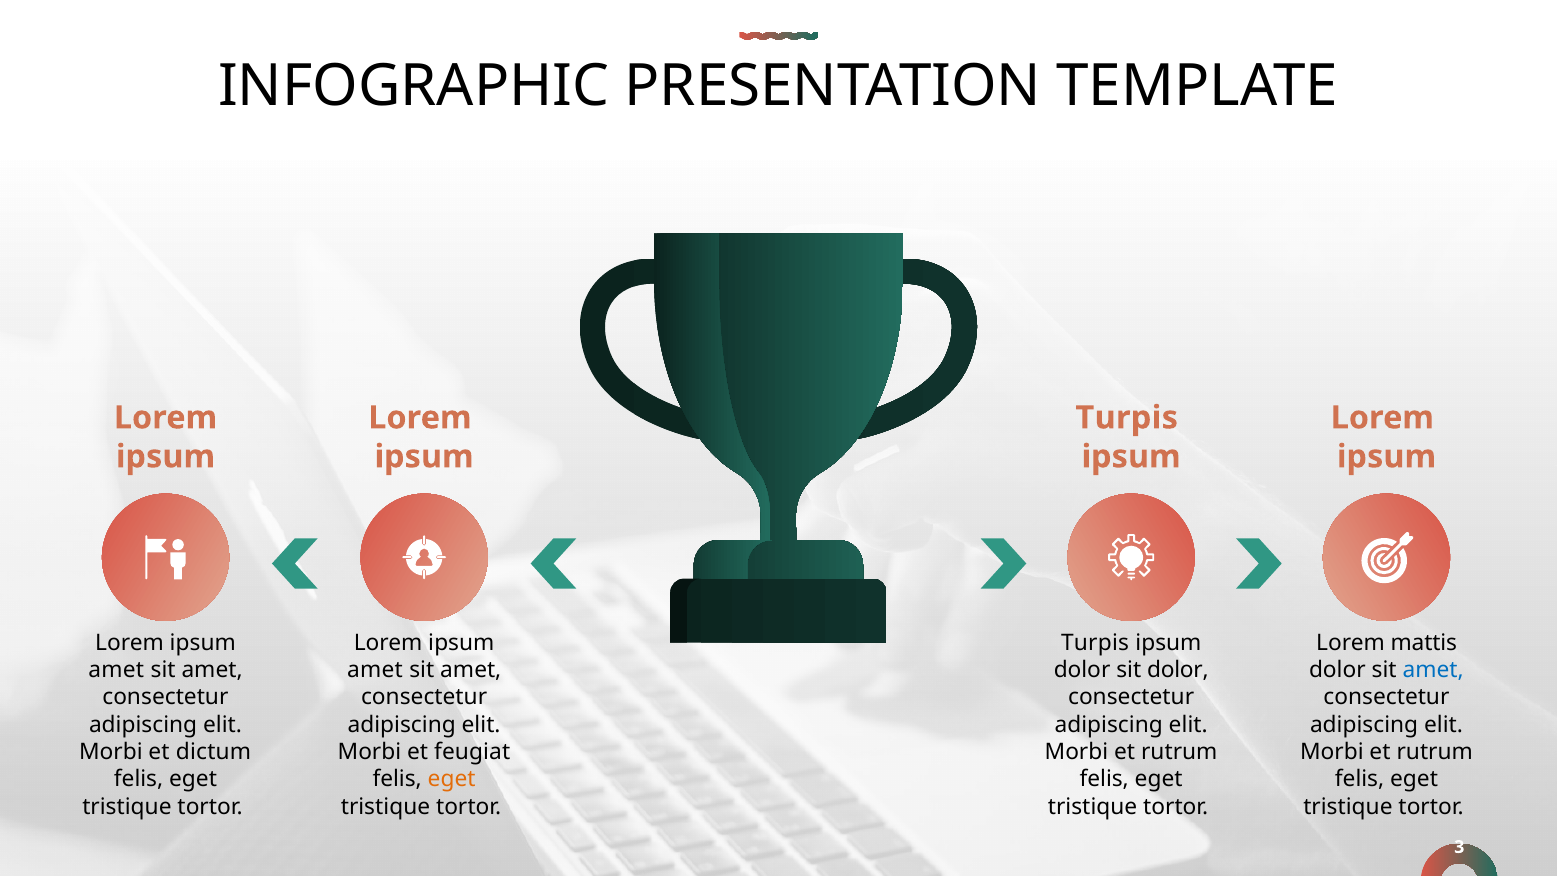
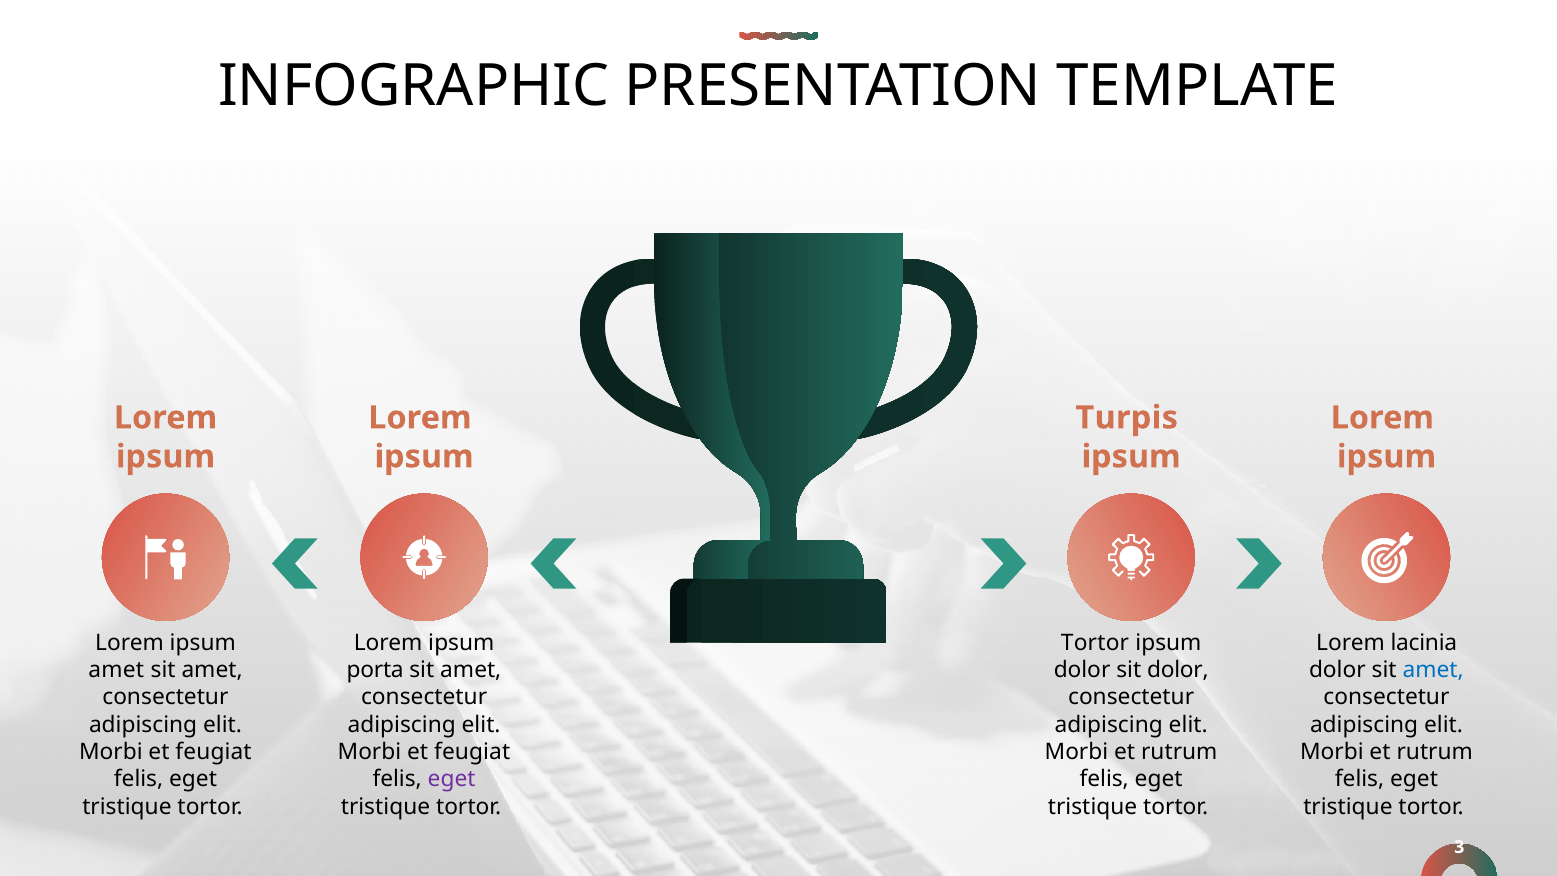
Turpis at (1095, 643): Turpis -> Tortor
mattis: mattis -> lacinia
amet at (375, 670): amet -> porta
dictum at (214, 752): dictum -> feugiat
eget at (452, 779) colour: orange -> purple
